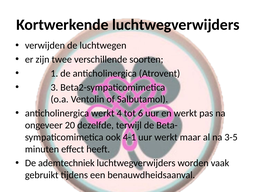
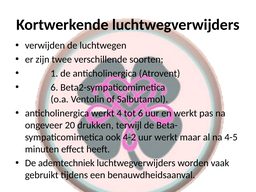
3 at (54, 87): 3 -> 6
dezelfde: dezelfde -> drukken
4-1: 4-1 -> 4-2
3-5: 3-5 -> 4-5
